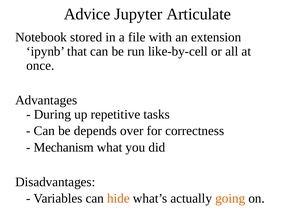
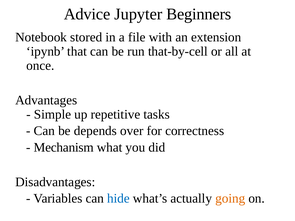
Articulate: Articulate -> Beginners
like-by-cell: like-by-cell -> that-by-cell
During: During -> Simple
hide colour: orange -> blue
